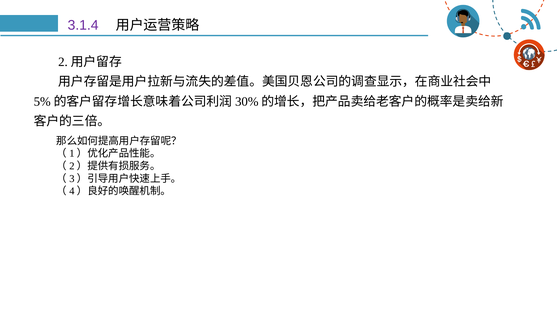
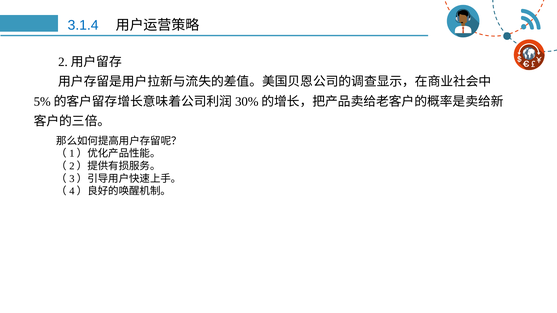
3.1.4 colour: purple -> blue
